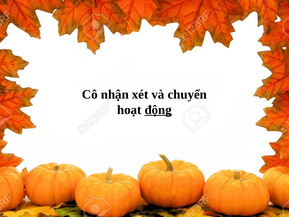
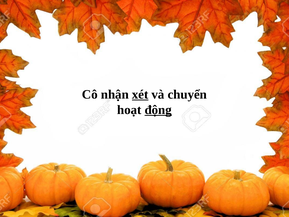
xét underline: none -> present
